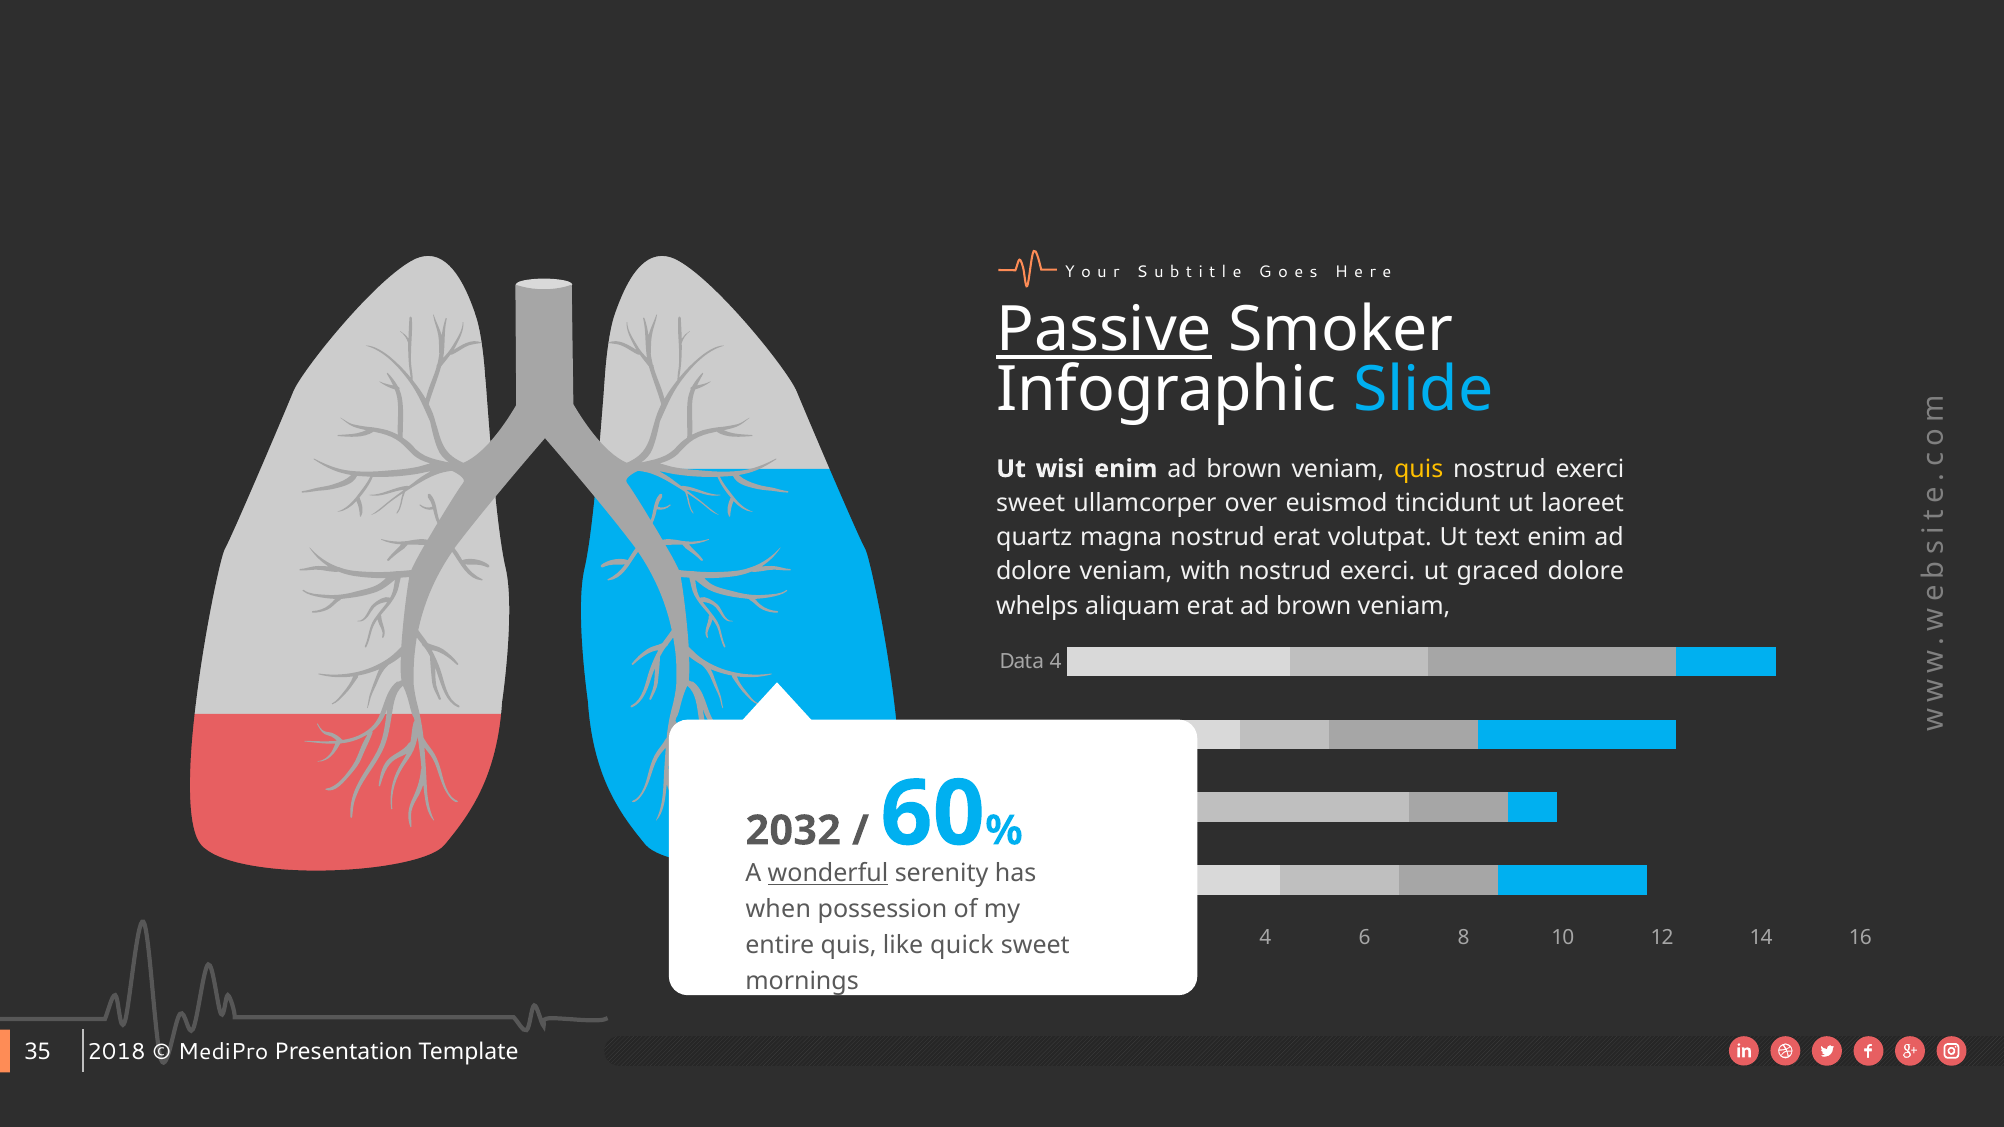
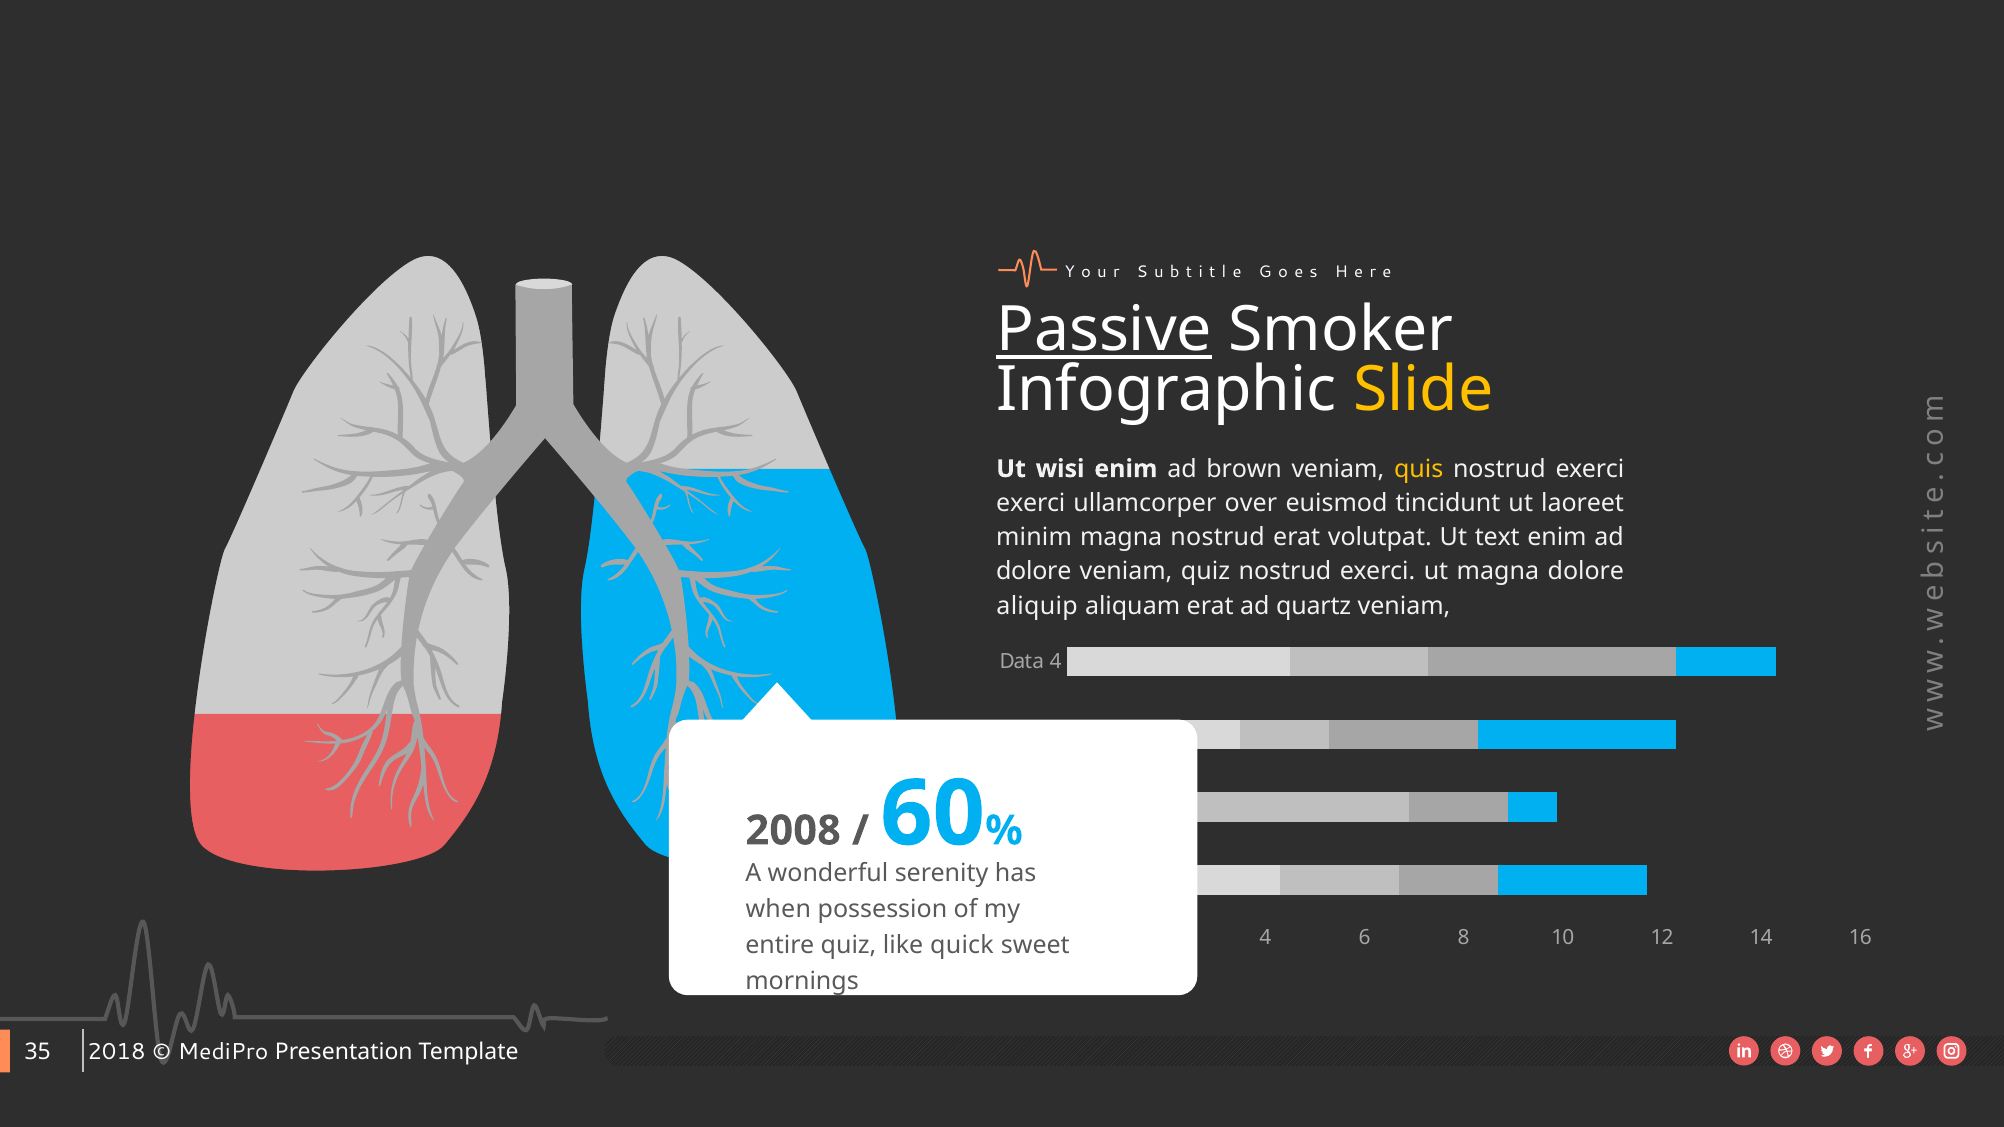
Slide colour: light blue -> yellow
sweet at (1031, 503): sweet -> exerci
quartz: quartz -> minim
veniam with: with -> quiz
ut graced: graced -> magna
whelps: whelps -> aliquip
erat ad brown: brown -> quartz
2032: 2032 -> 2008
wonderful underline: present -> none
entire quis: quis -> quiz
